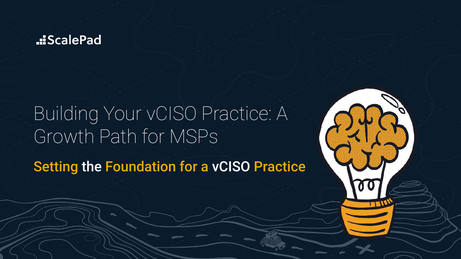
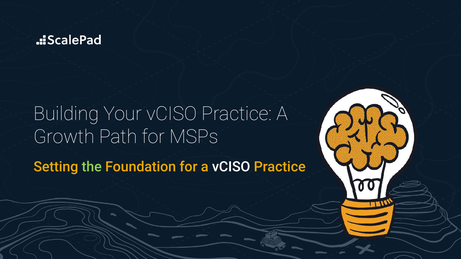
the colour: white -> light green
